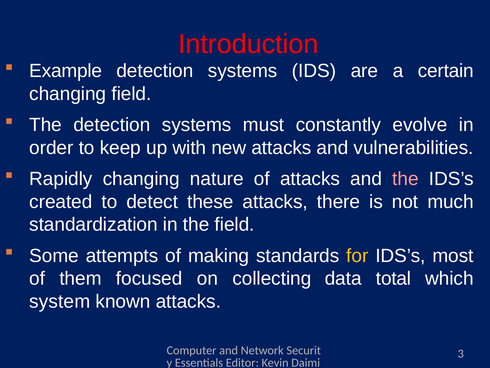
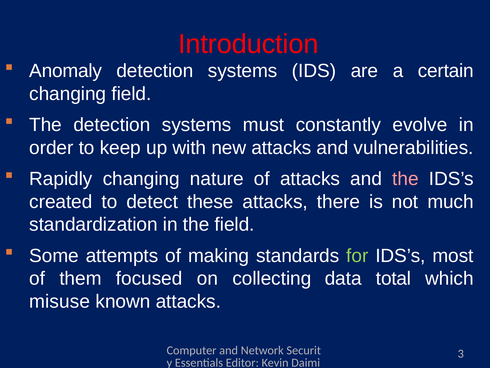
Example: Example -> Anomaly
for colour: yellow -> light green
system: system -> misuse
